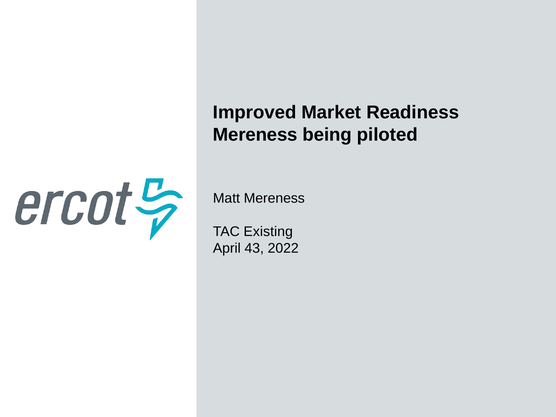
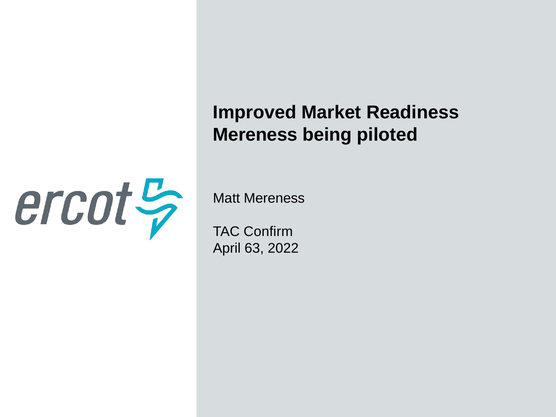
Existing: Existing -> Confirm
43: 43 -> 63
